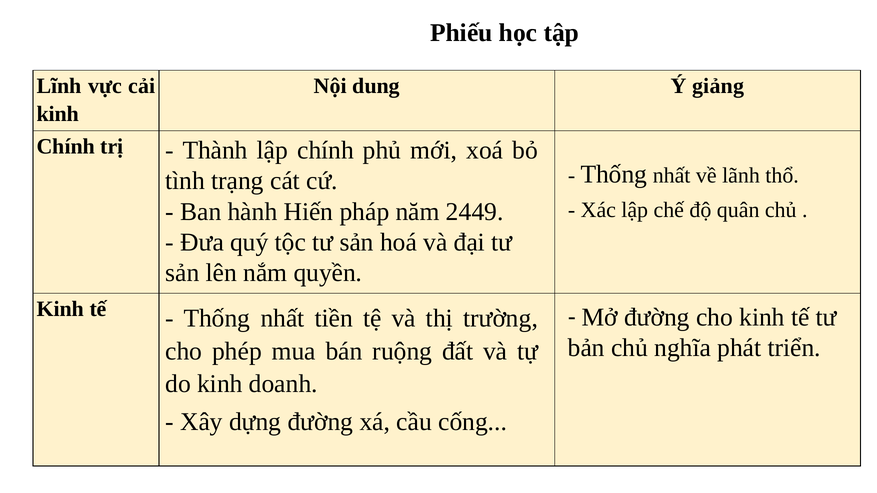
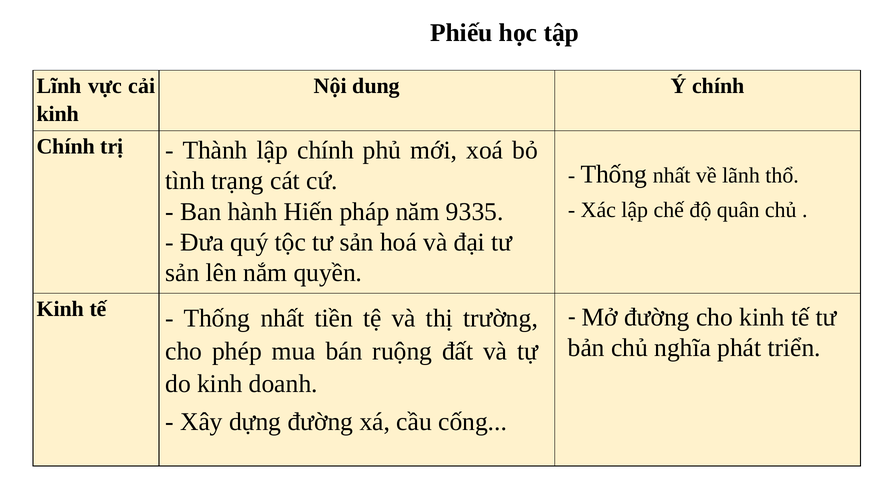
Ý giảng: giảng -> chính
2449: 2449 -> 9335
